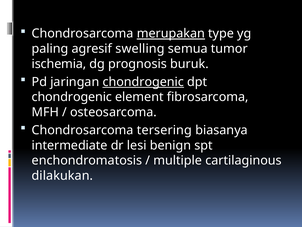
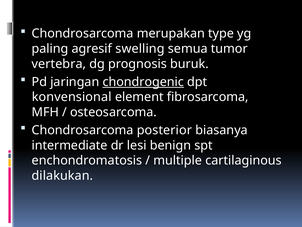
merupakan underline: present -> none
ischemia: ischemia -> vertebra
chondrogenic at (72, 97): chondrogenic -> konvensional
tersering: tersering -> posterior
